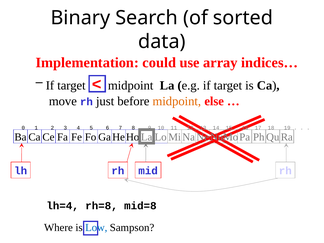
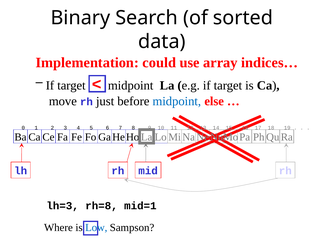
midpoint at (177, 101) colour: orange -> blue
lh=4: lh=4 -> lh=3
mid=8: mid=8 -> mid=1
